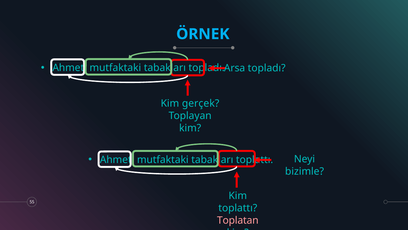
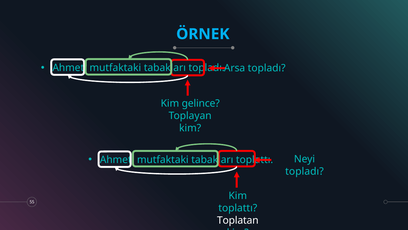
gerçek: gerçek -> gelince
bizimle at (305, 171): bizimle -> topladı
Toplatan colour: pink -> white
